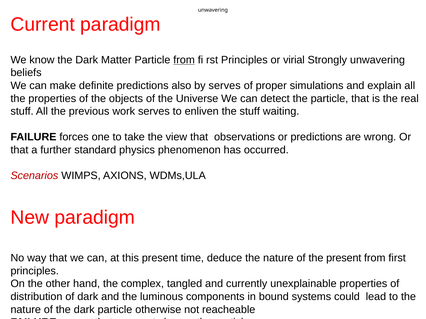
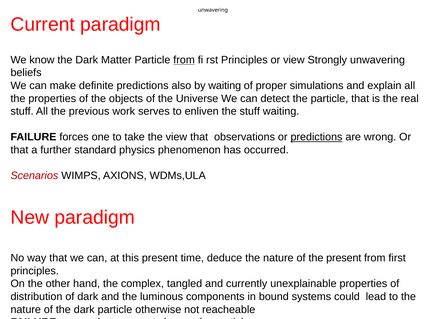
or virial: virial -> view
by serves: serves -> waiting
predictions at (316, 137) underline: none -> present
